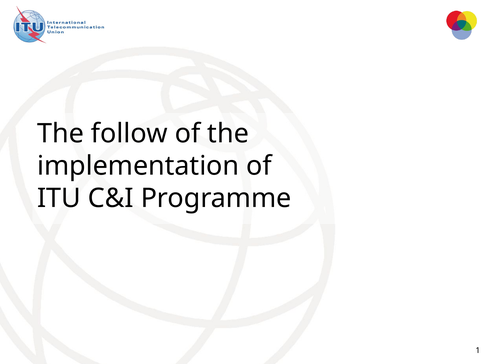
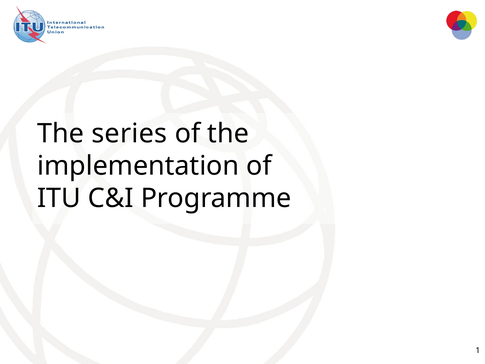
follow: follow -> series
